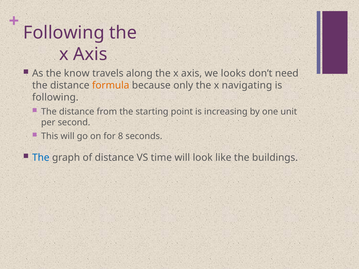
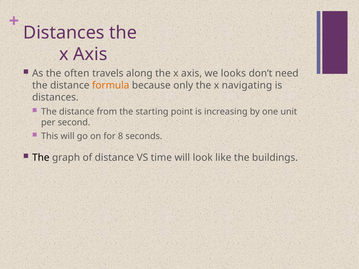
Following at (64, 33): Following -> Distances
know: know -> often
following at (55, 97): following -> distances
The at (41, 158) colour: blue -> black
